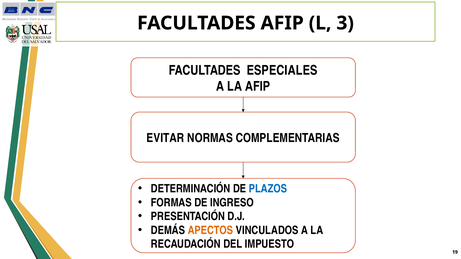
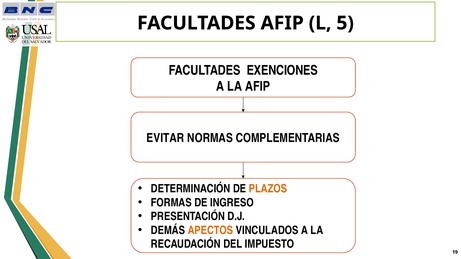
3: 3 -> 5
ESPECIALES: ESPECIALES -> EXENCIONES
PLAZOS colour: blue -> orange
